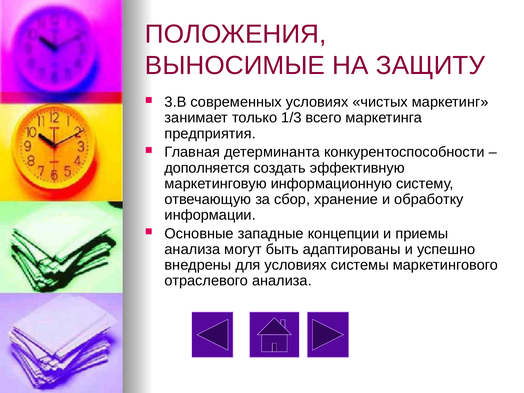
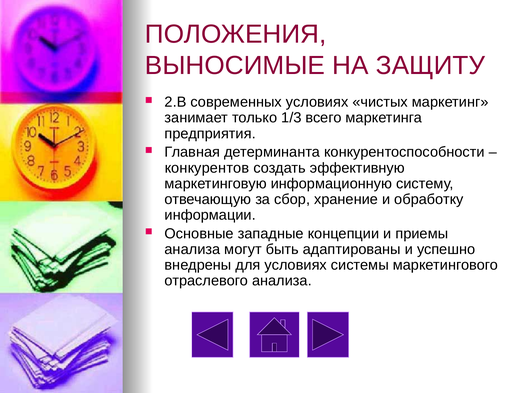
3.В: 3.В -> 2.В
дополняется: дополняется -> конкурентов
